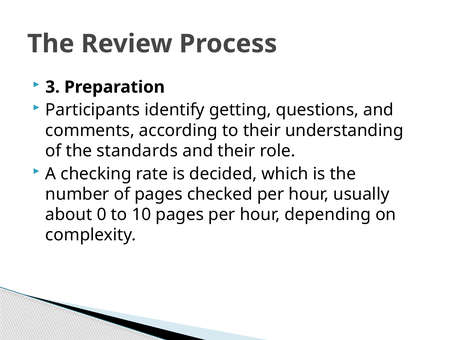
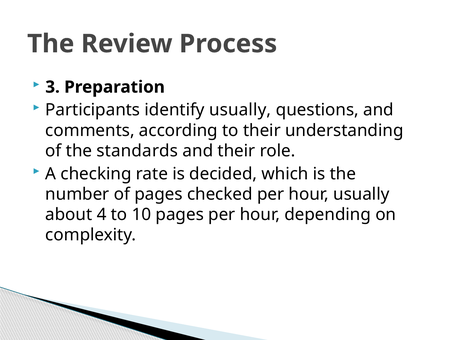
identify getting: getting -> usually
0: 0 -> 4
